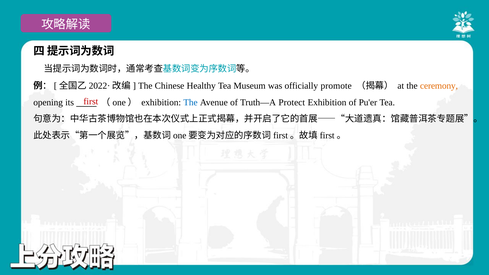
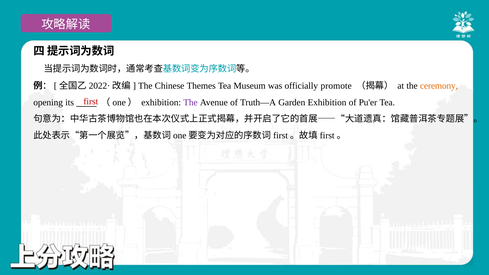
Healthy: Healthy -> Themes
The at (191, 103) colour: blue -> purple
Protect: Protect -> Garden
